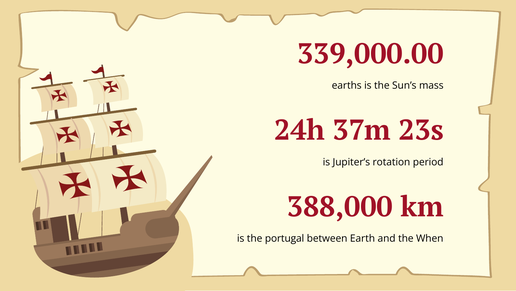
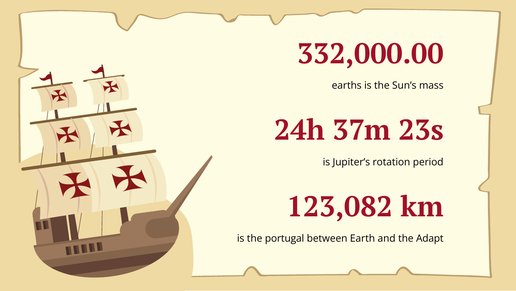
339,000.00: 339,000.00 -> 332,000.00
388,000: 388,000 -> 123,082
When: When -> Adapt
